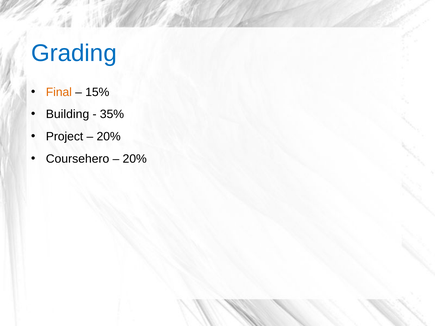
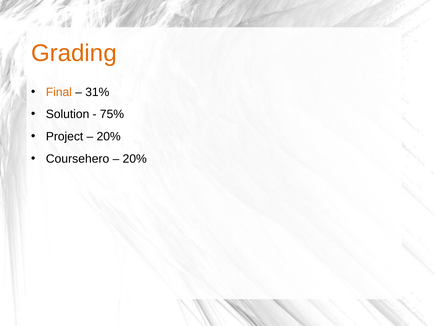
Grading colour: blue -> orange
15%: 15% -> 31%
Building: Building -> Solution
35%: 35% -> 75%
